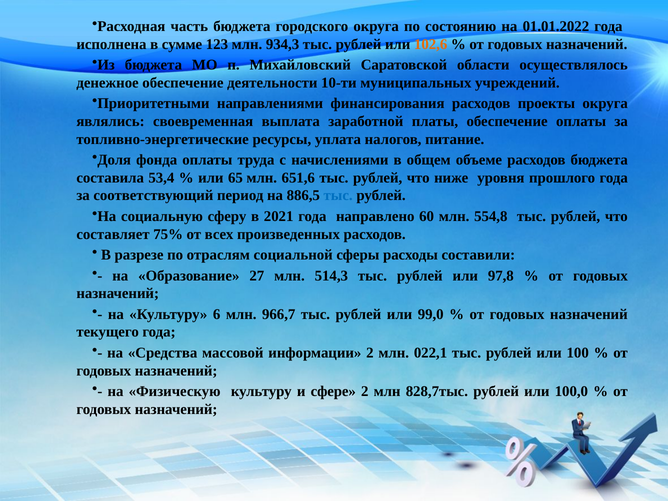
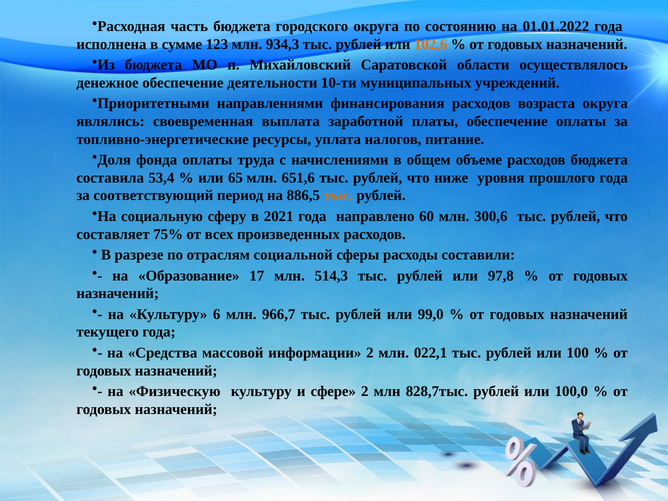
проекты: проекты -> возраста
тыс at (338, 196) colour: blue -> orange
554,8: 554,8 -> 300,6
27: 27 -> 17
